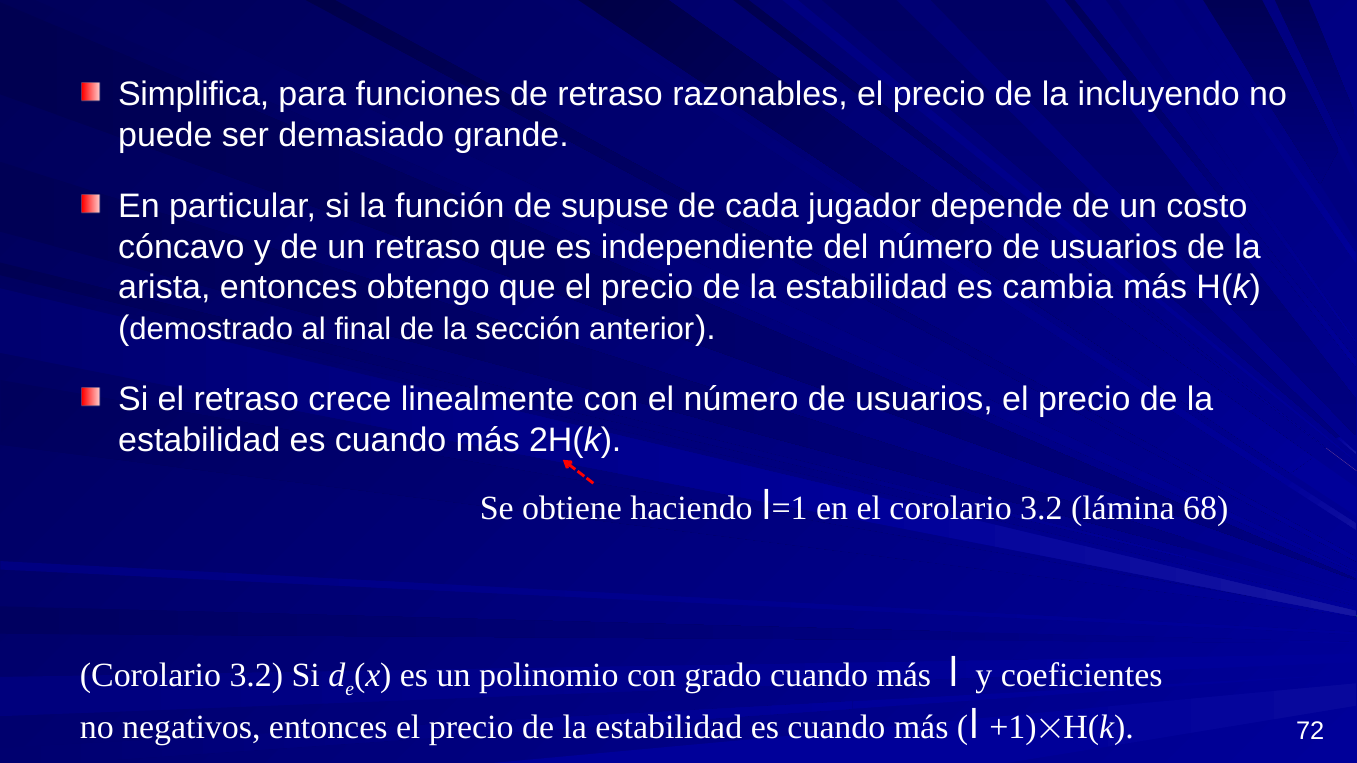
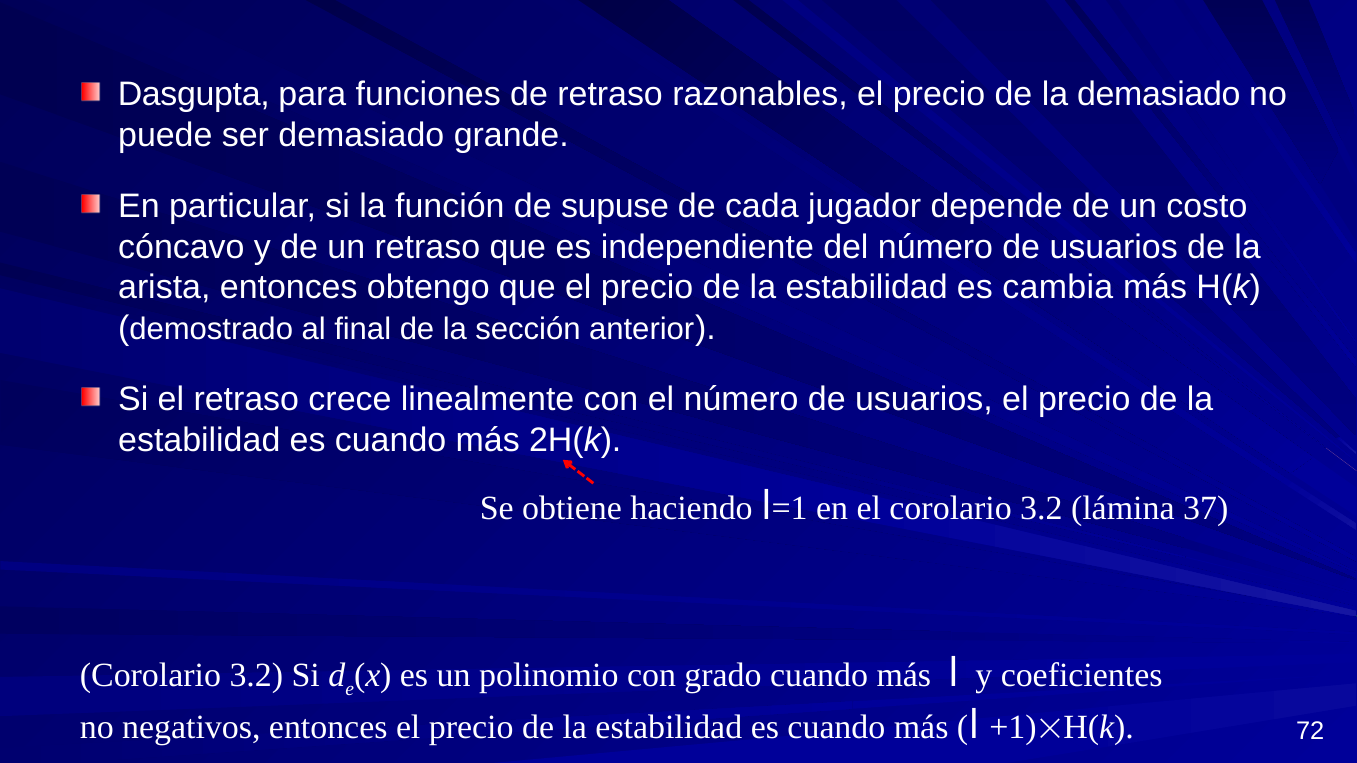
Simplifica: Simplifica -> Dasgupta
la incluyendo: incluyendo -> demasiado
68: 68 -> 37
